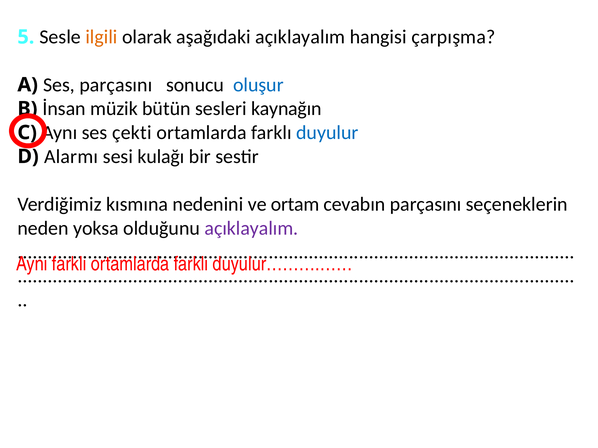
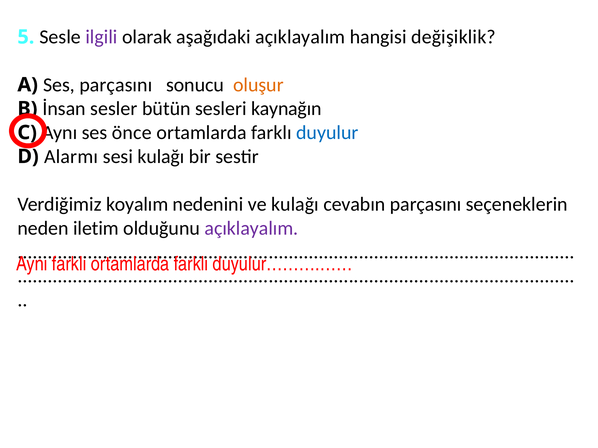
ilgili colour: orange -> purple
çarpışma: çarpışma -> değişiklik
oluşur colour: blue -> orange
müzik: müzik -> sesler
çekti: çekti -> önce
kısmına: kısmına -> koyalım
ve ortam: ortam -> kulağı
yoksa: yoksa -> iletim
